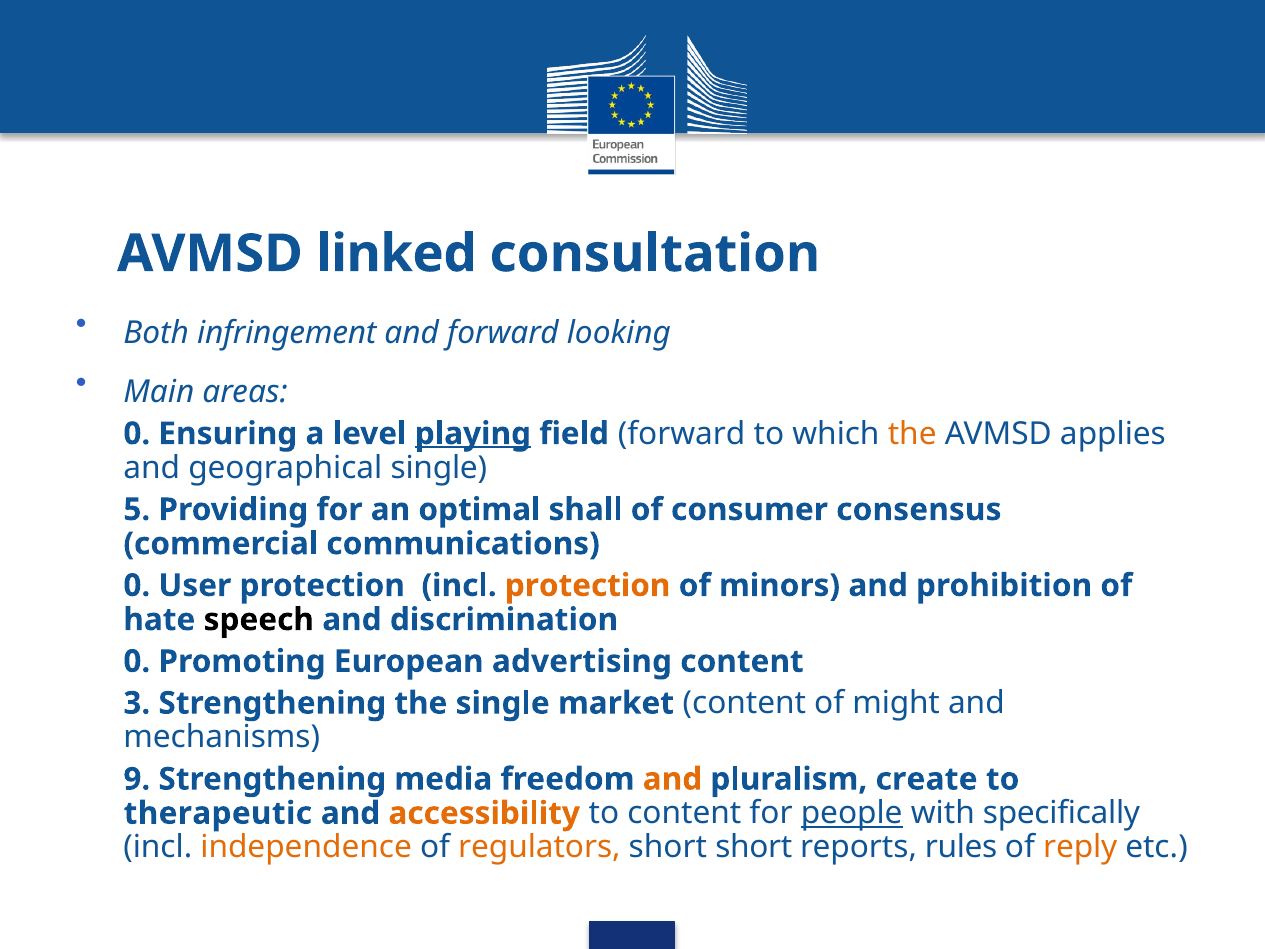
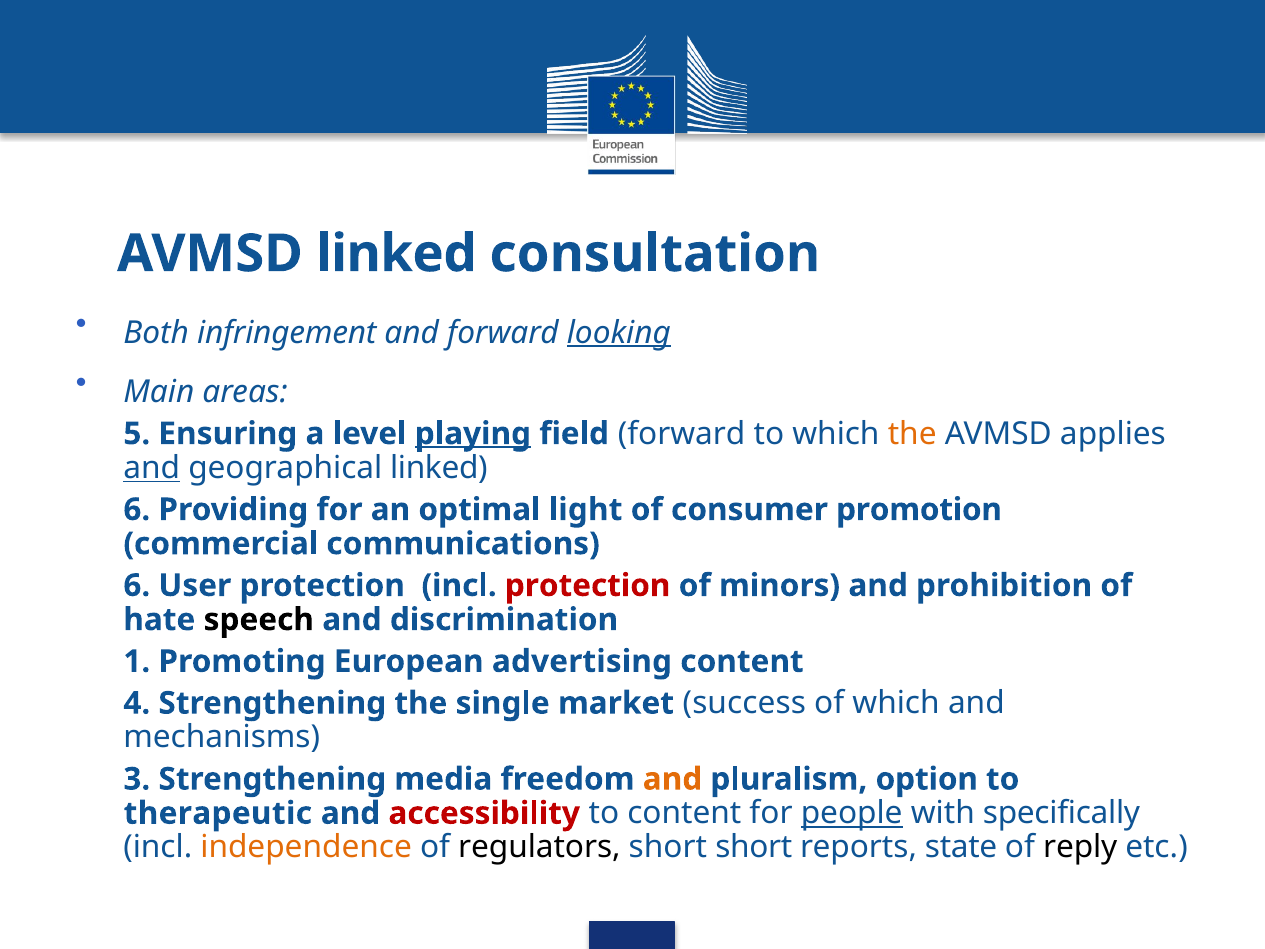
looking underline: none -> present
0 at (137, 434): 0 -> 5
and at (152, 468) underline: none -> present
geographical single: single -> linked
5 at (137, 510): 5 -> 6
shall: shall -> light
consensus: consensus -> promotion
0 at (137, 585): 0 -> 6
protection at (588, 585) colour: orange -> red
0 at (137, 661): 0 -> 1
3: 3 -> 4
market content: content -> success
of might: might -> which
9: 9 -> 3
create: create -> option
accessibility colour: orange -> red
regulators colour: orange -> black
rules: rules -> state
reply colour: orange -> black
